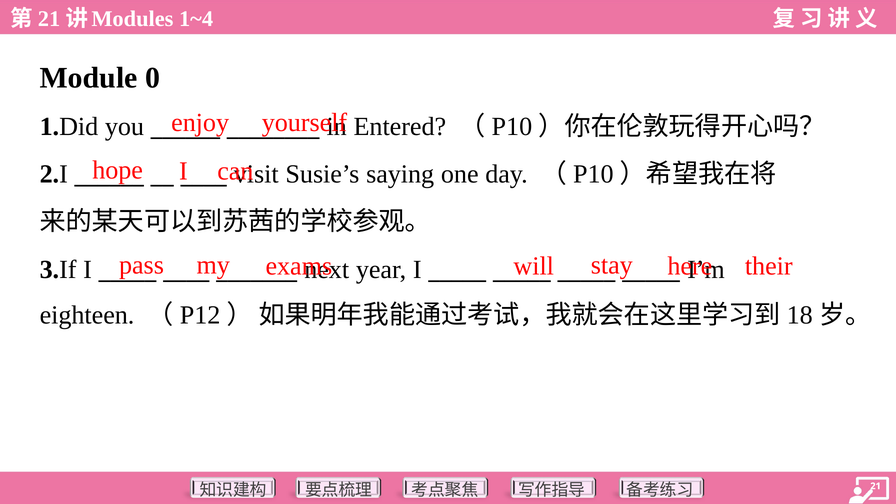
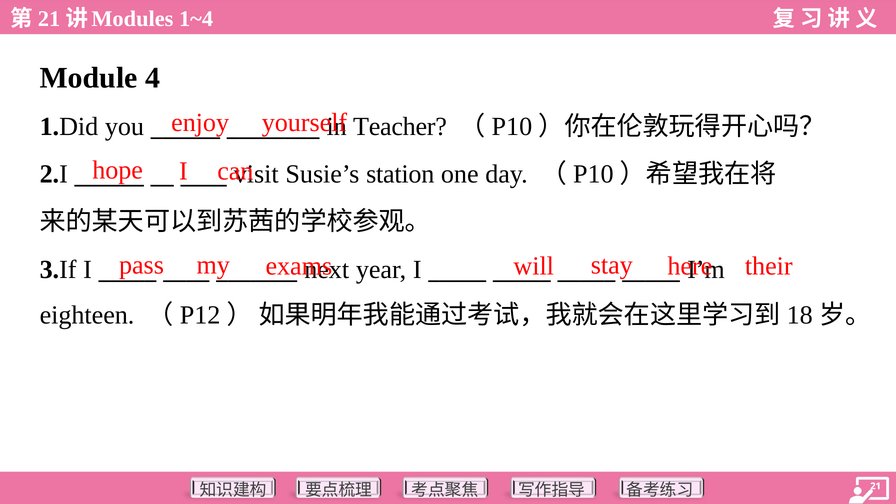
0: 0 -> 4
Entered: Entered -> Teacher
saying: saying -> station
